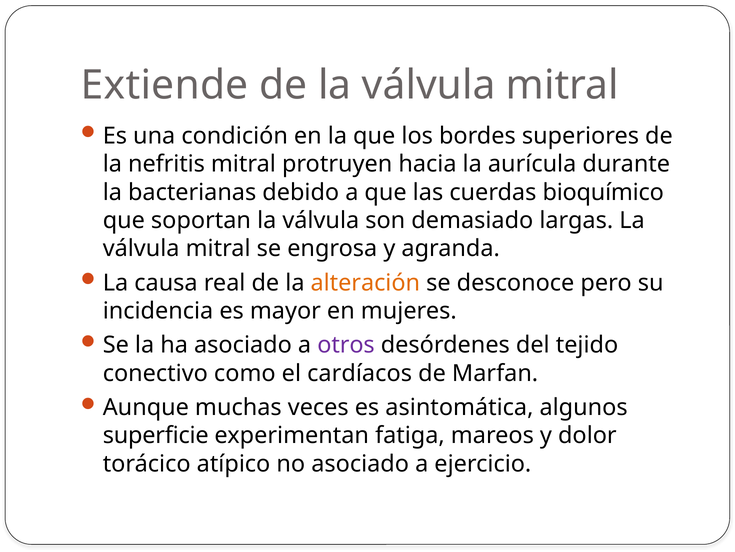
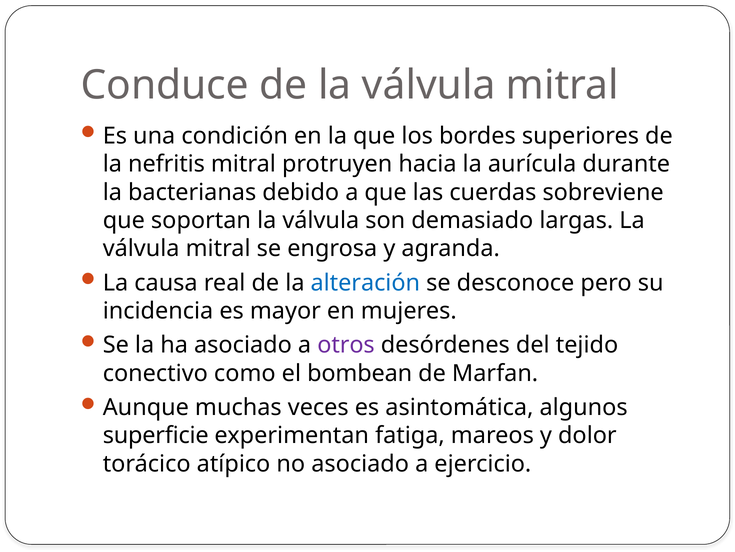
Extiende: Extiende -> Conduce
bioquímico: bioquímico -> sobreviene
alteración colour: orange -> blue
cardíacos: cardíacos -> bombean
